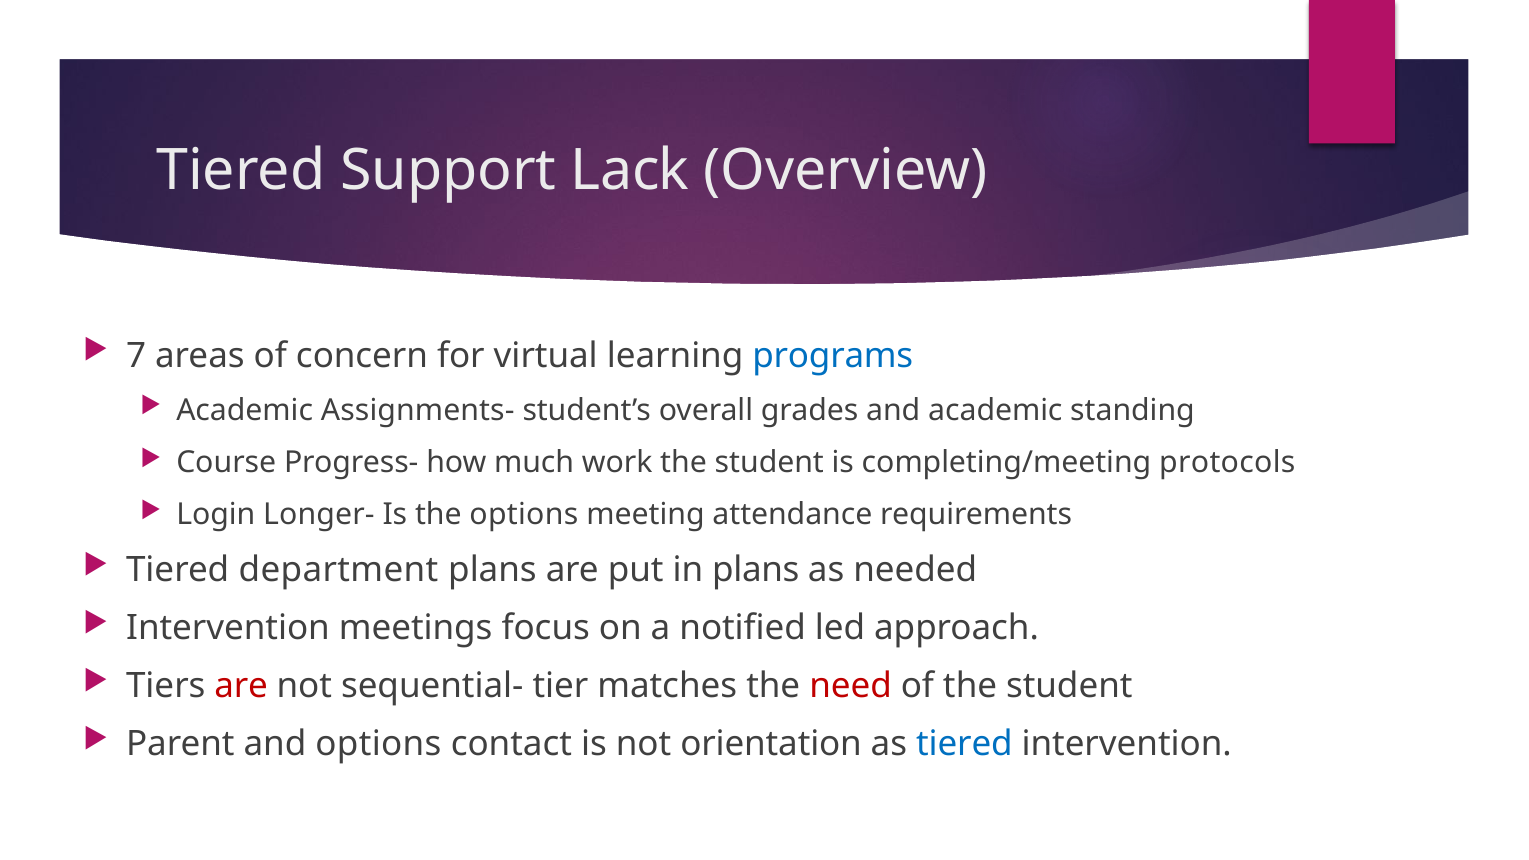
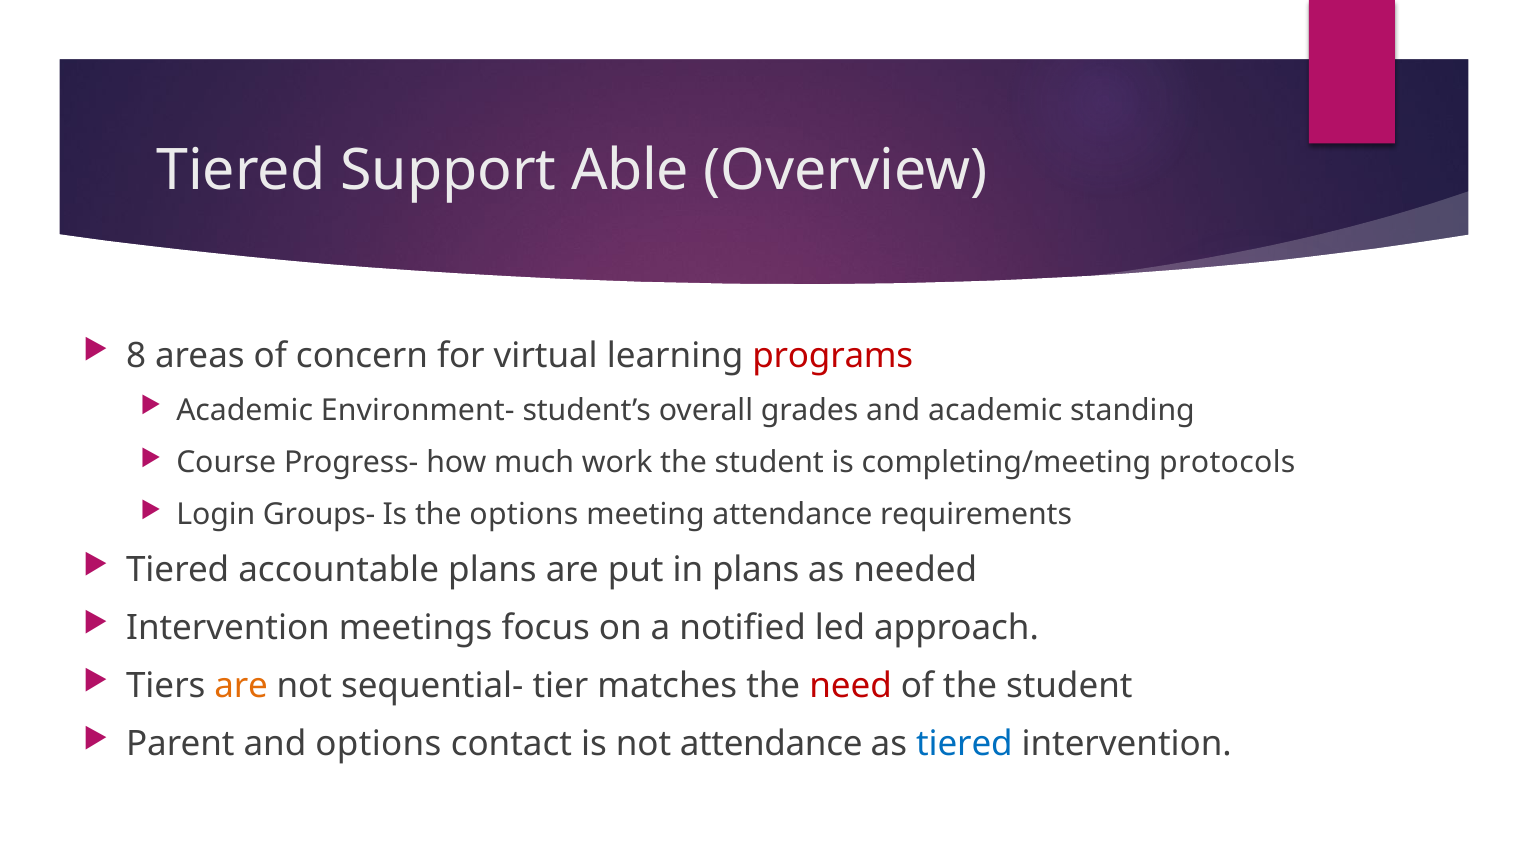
Lack: Lack -> Able
7: 7 -> 8
programs colour: blue -> red
Assignments-: Assignments- -> Environment-
Longer-: Longer- -> Groups-
department: department -> accountable
are at (241, 686) colour: red -> orange
not orientation: orientation -> attendance
